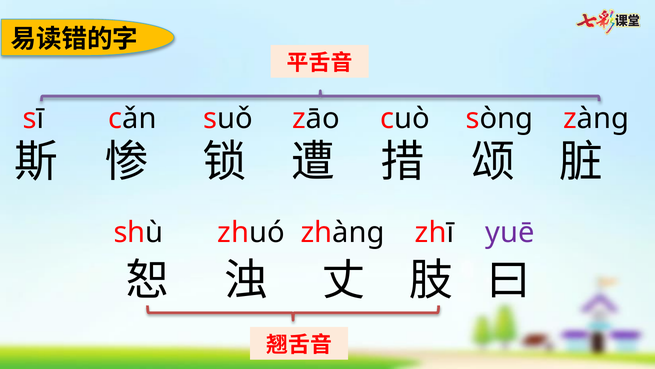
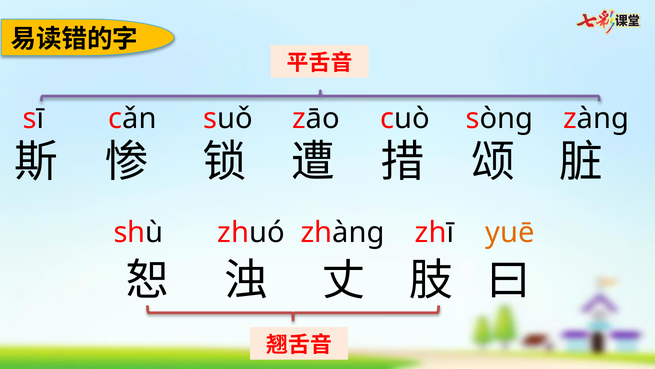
yuē colour: purple -> orange
